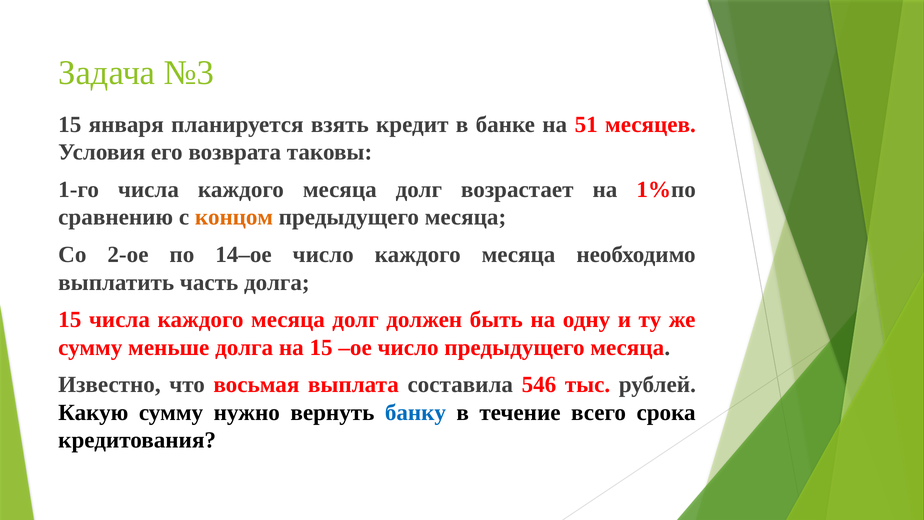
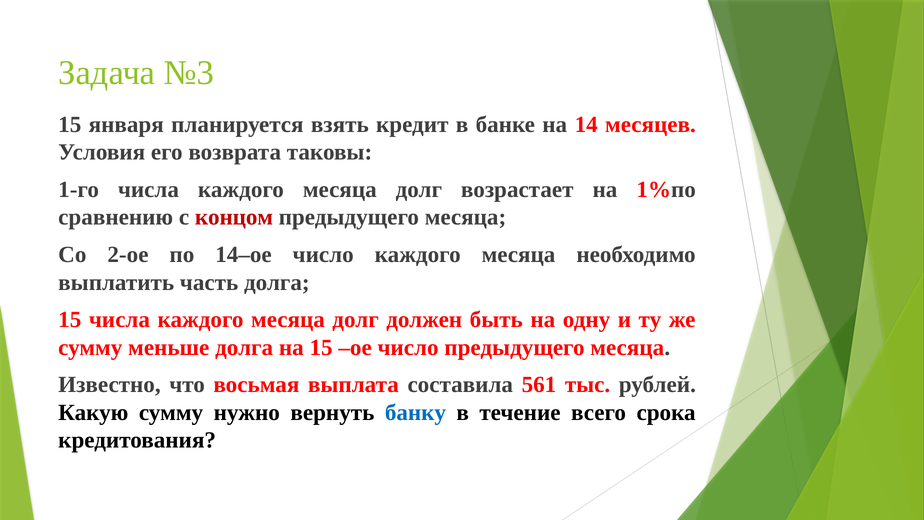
51: 51 -> 14
концом colour: orange -> red
546: 546 -> 561
